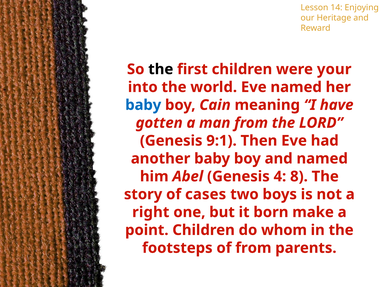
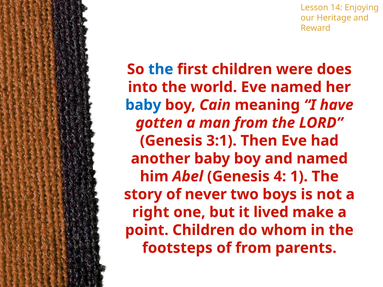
the at (161, 69) colour: black -> blue
your: your -> does
9:1: 9:1 -> 3:1
8: 8 -> 1
cases: cases -> never
born: born -> lived
